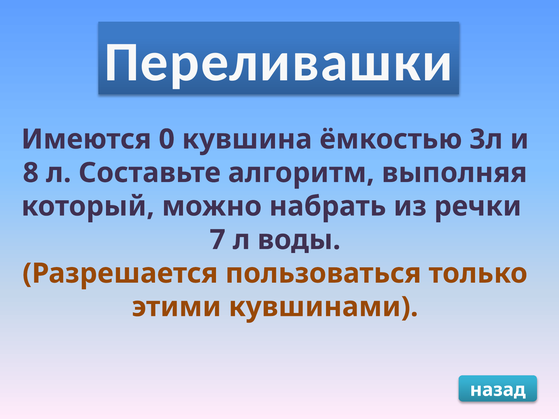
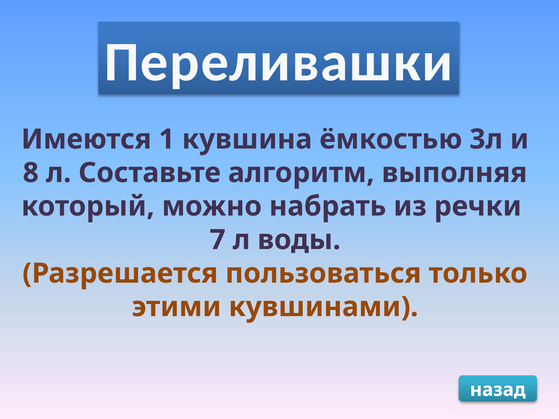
0: 0 -> 1
